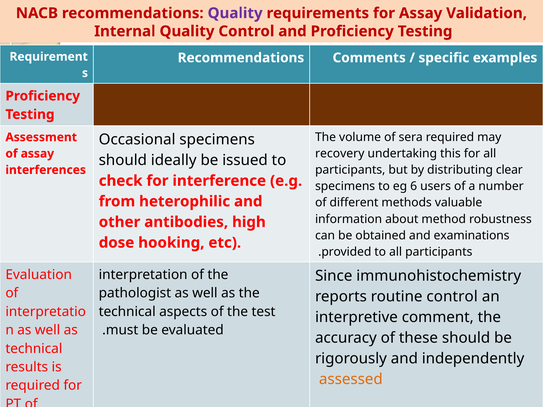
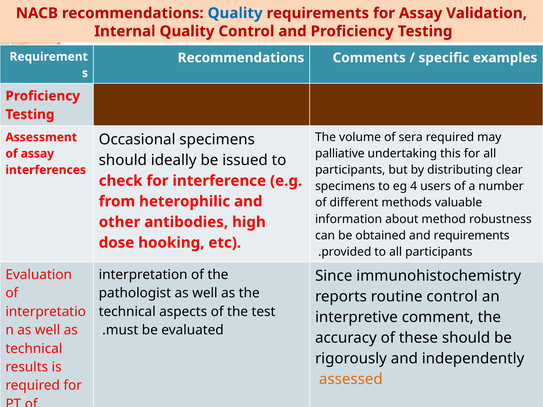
Quality at (235, 13) colour: purple -> blue
recovery: recovery -> palliative
6: 6 -> 4
and examinations: examinations -> requirements
